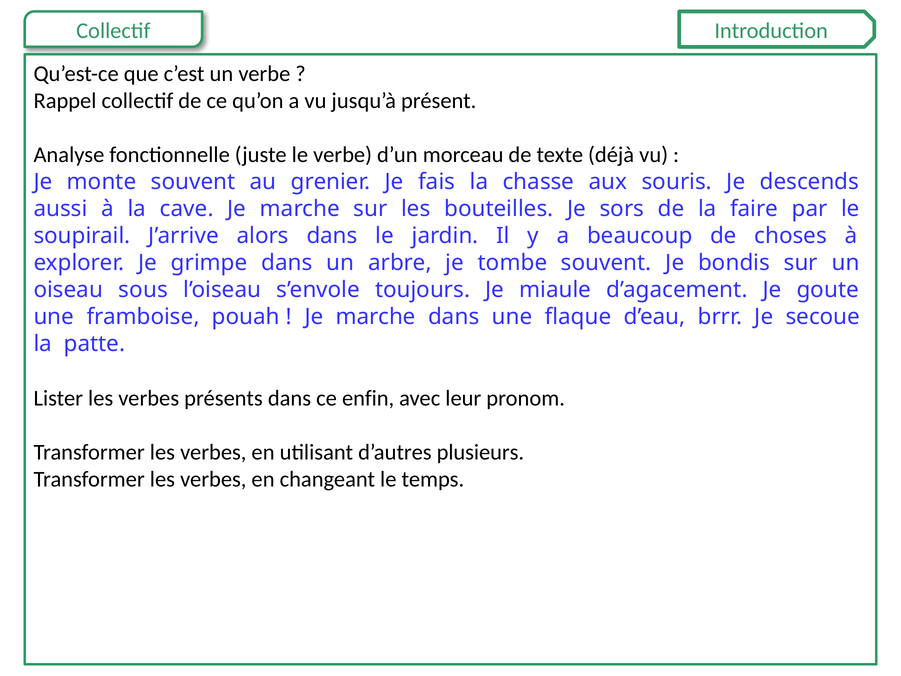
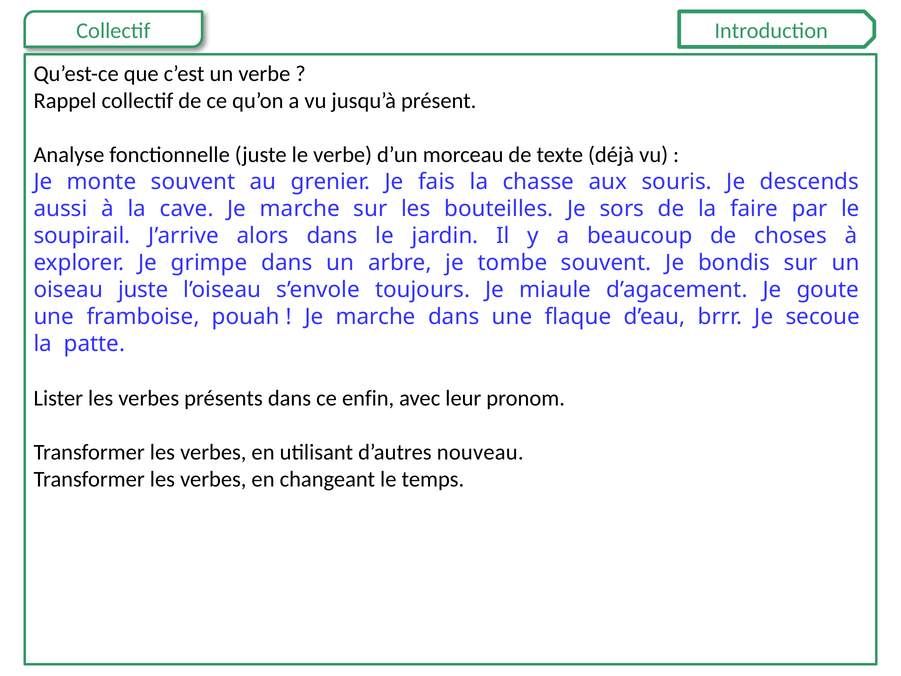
oiseau sous: sous -> juste
plusieurs: plusieurs -> nouveau
